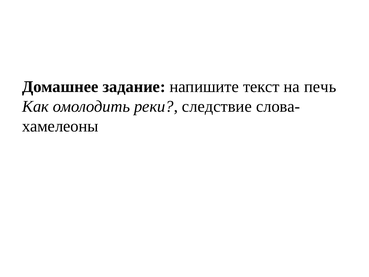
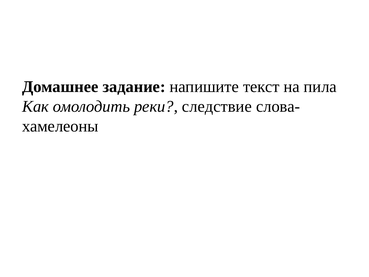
печь: печь -> пила
